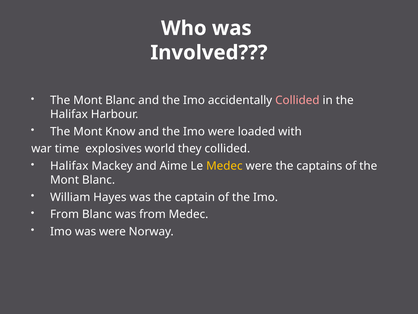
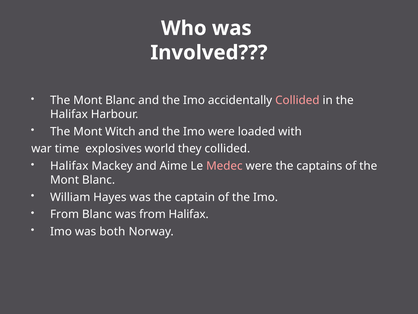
Know: Know -> Witch
Medec at (224, 166) colour: yellow -> pink
from Medec: Medec -> Halifax
was were: were -> both
